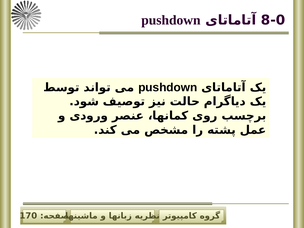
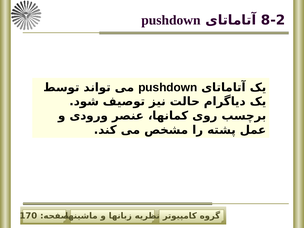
8-0: 8-0 -> 8-2
